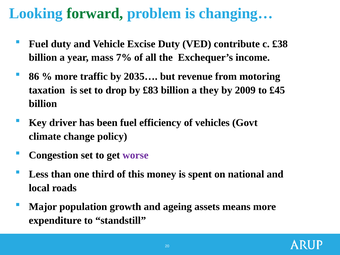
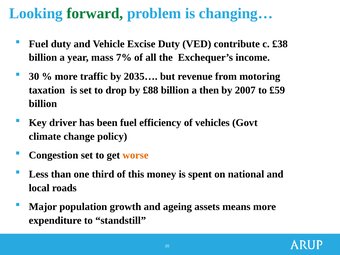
86: 86 -> 30
£83: £83 -> £88
they: they -> then
2009: 2009 -> 2007
£45: £45 -> £59
worse colour: purple -> orange
